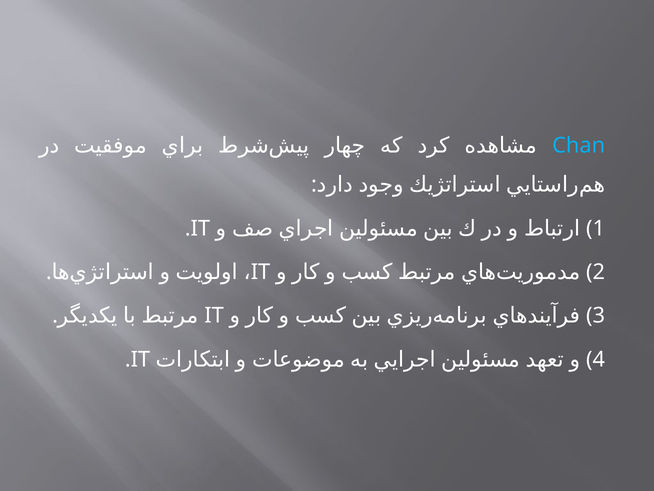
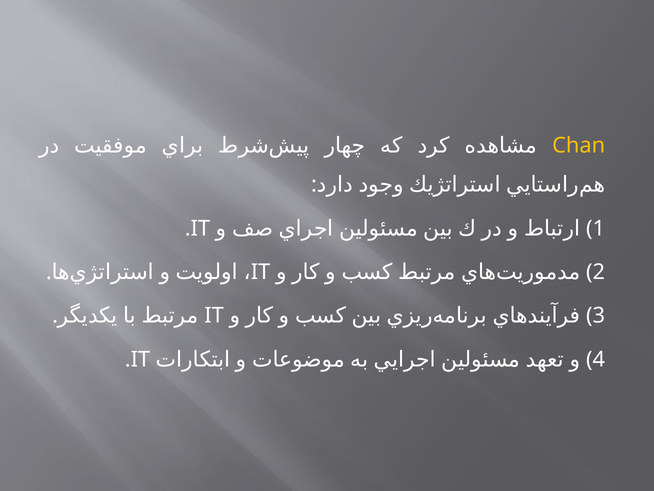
Chan colour: light blue -> yellow
